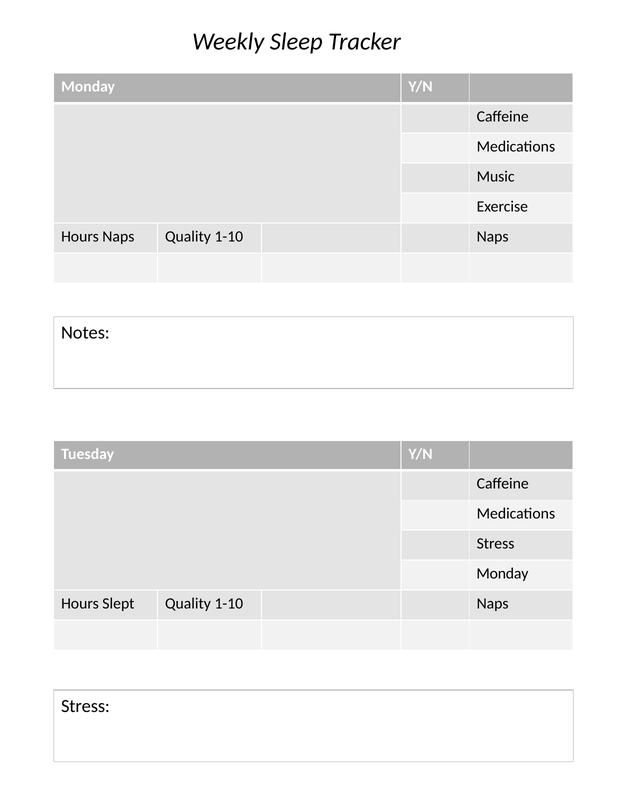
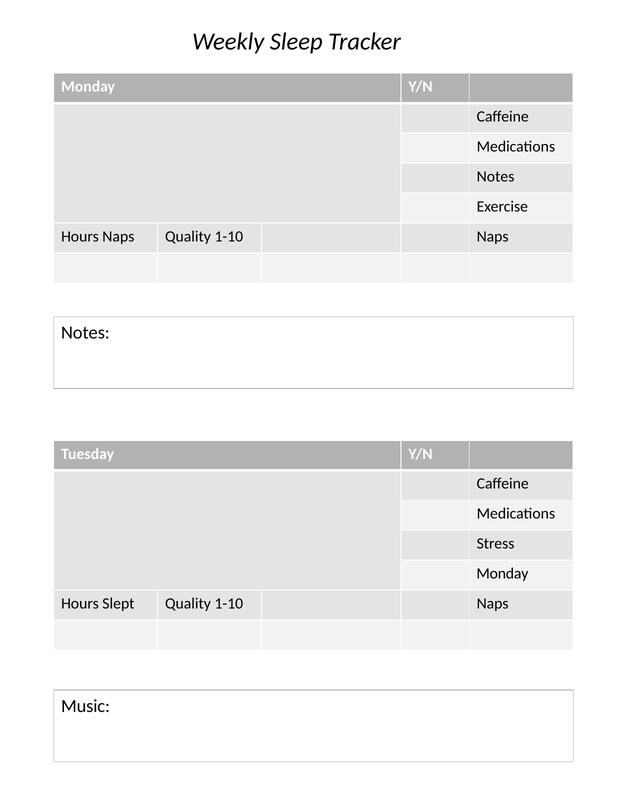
Music at (496, 176): Music -> Notes
Stress at (85, 705): Stress -> Music
